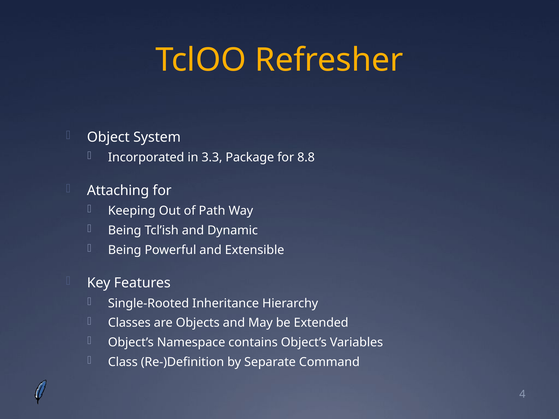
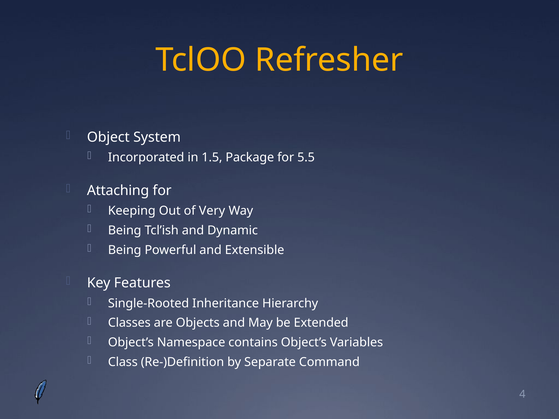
3.3: 3.3 -> 1.5
8.8: 8.8 -> 5.5
Path: Path -> Very
